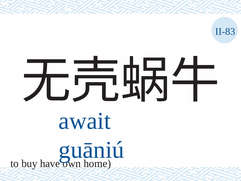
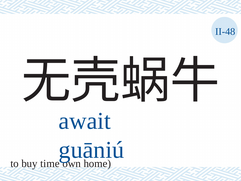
II-83: II-83 -> II-48
have: have -> time
